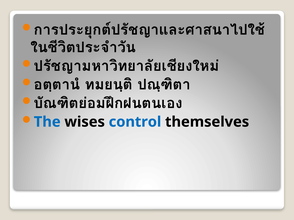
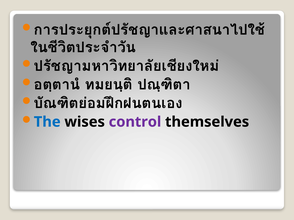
control colour: blue -> purple
